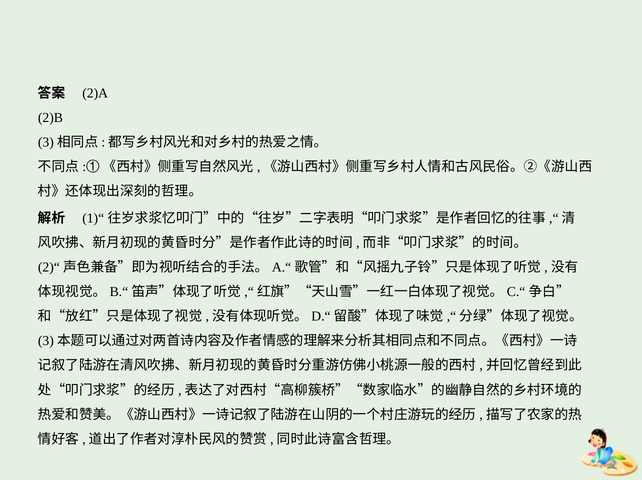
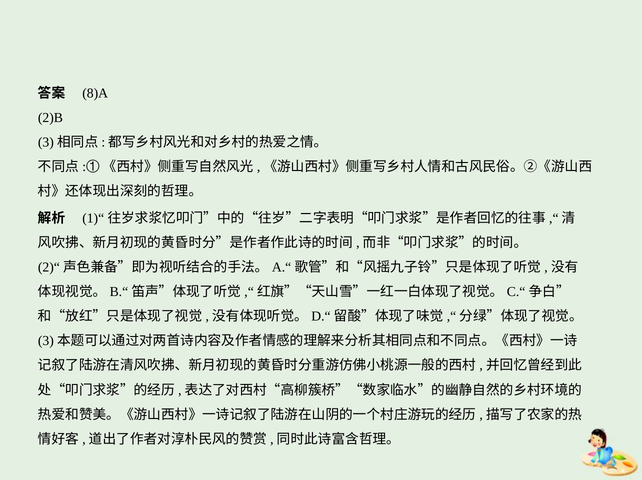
2)A: 2)A -> 8)A
